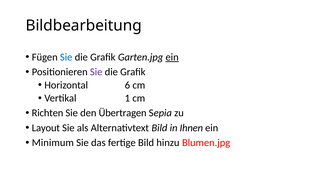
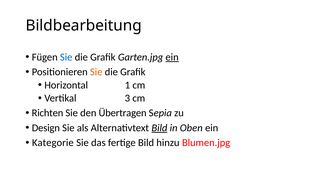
Sie at (96, 72) colour: purple -> orange
6: 6 -> 1
1: 1 -> 3
Layout: Layout -> Design
Bild at (159, 127) underline: none -> present
Ihnen: Ihnen -> Oben
Minimum: Minimum -> Kategorie
